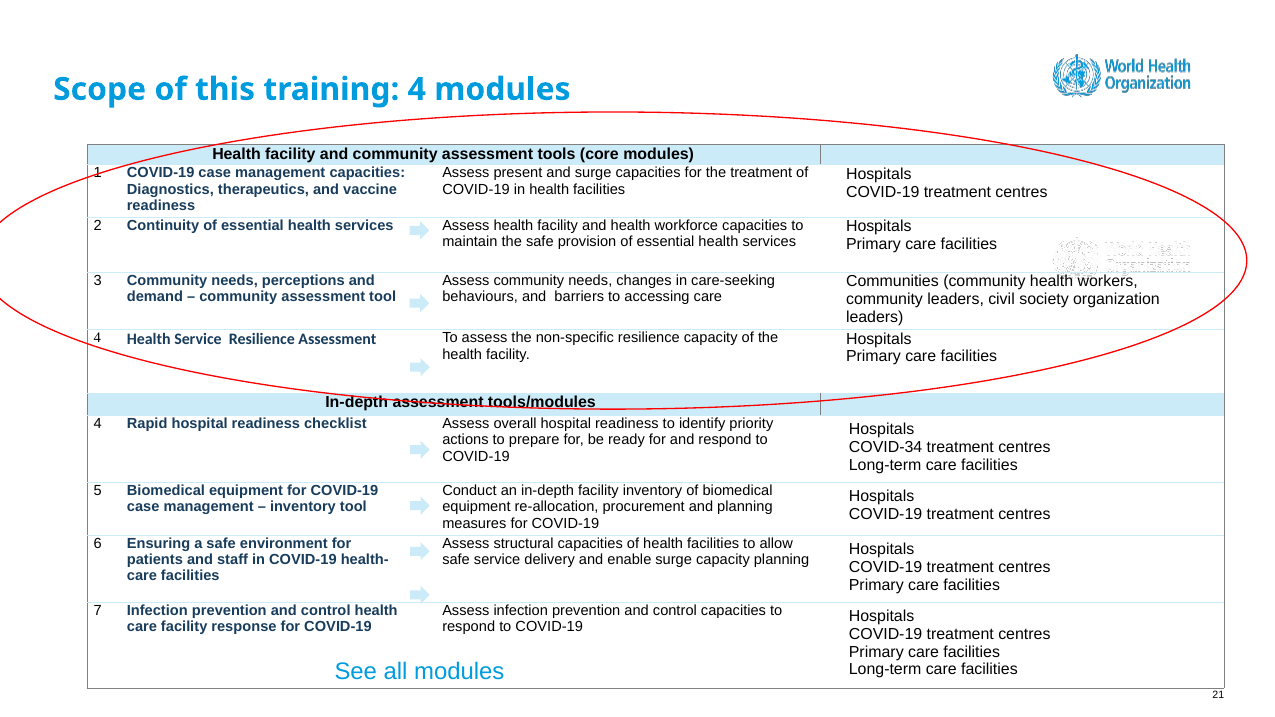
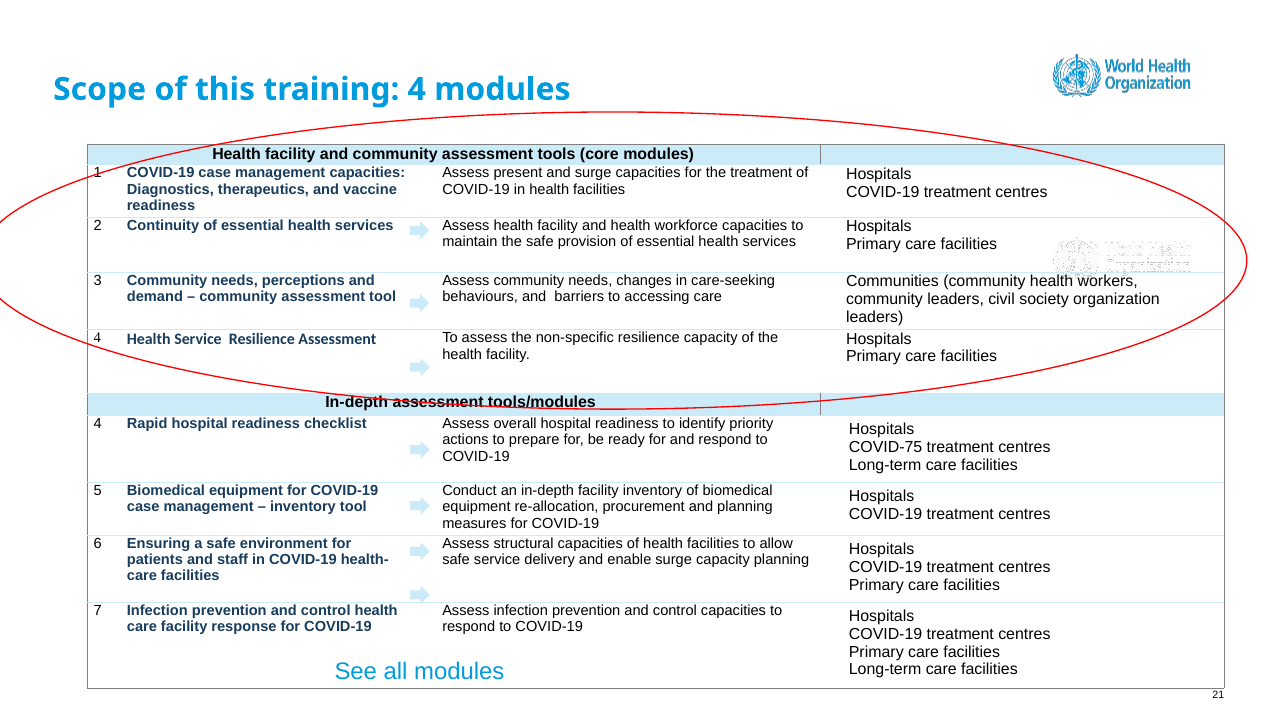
COVID-34: COVID-34 -> COVID-75
